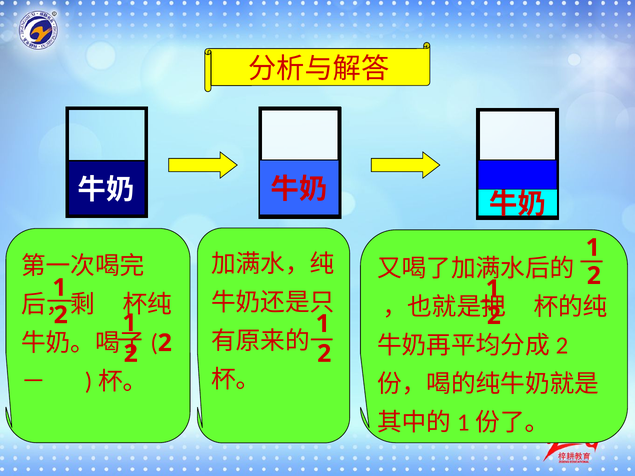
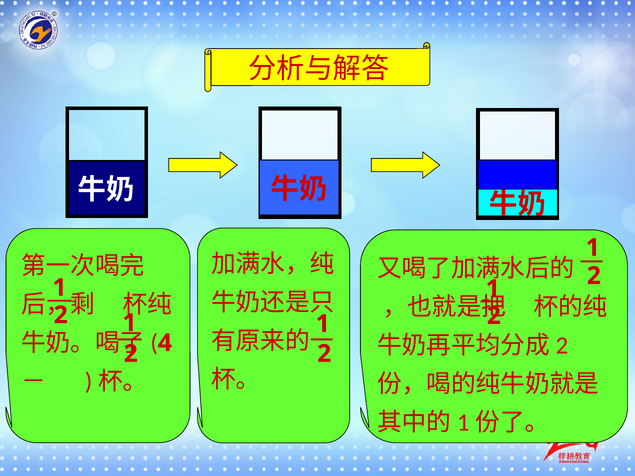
2 at (165, 343): 2 -> 4
